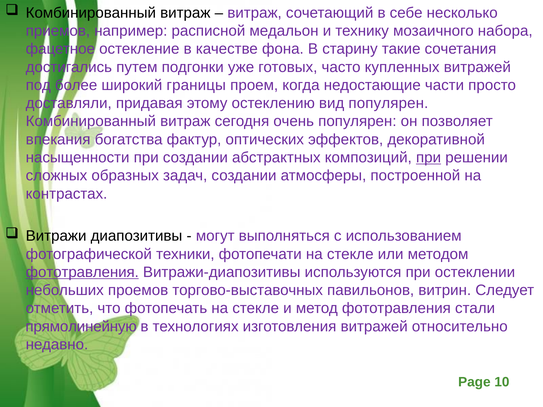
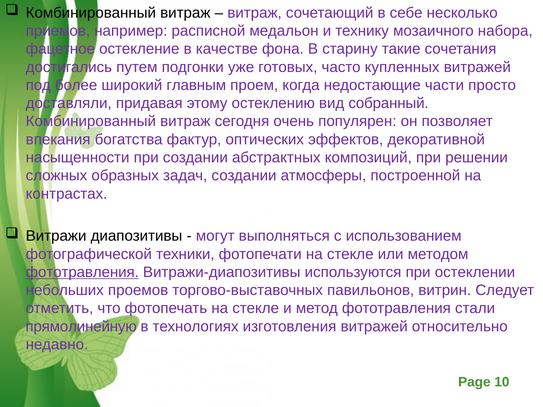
границы: границы -> главным
вид популярен: популярен -> собранный
при at (429, 158) underline: present -> none
